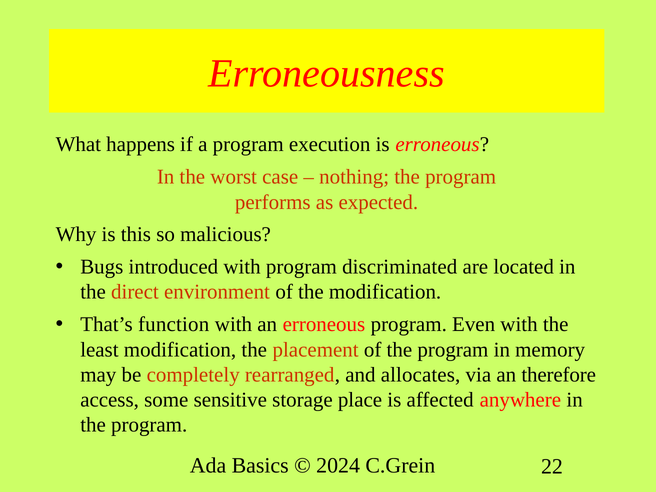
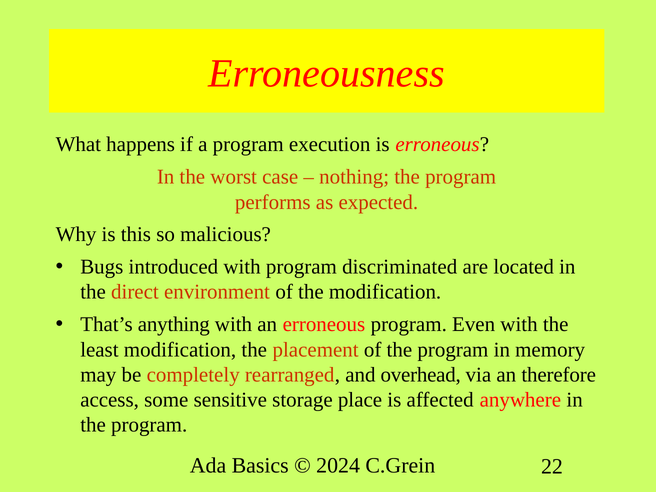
function: function -> anything
allocates: allocates -> overhead
